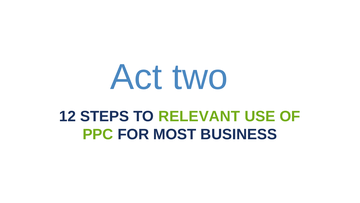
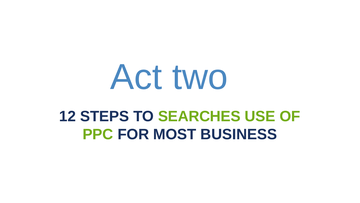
RELEVANT: RELEVANT -> SEARCHES
